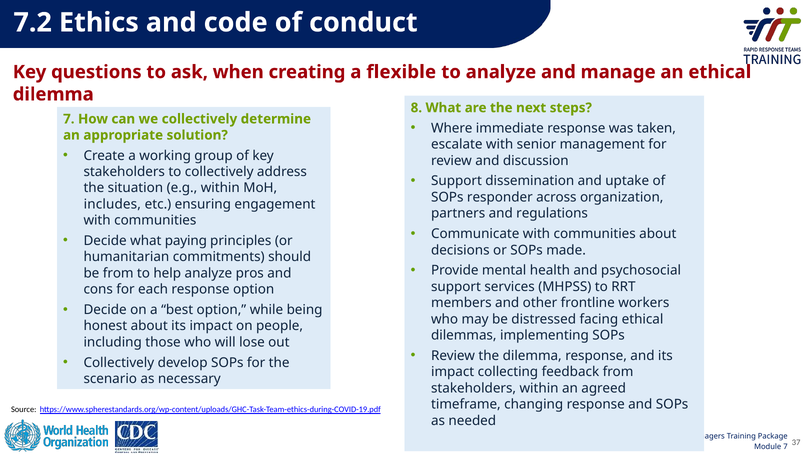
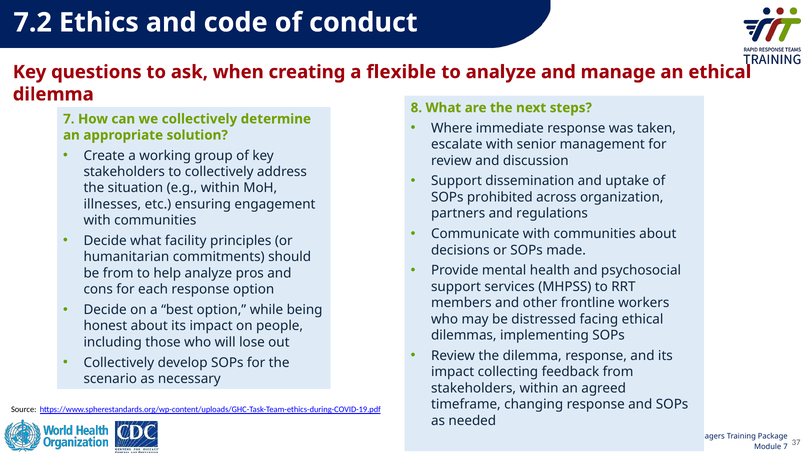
responder: responder -> prohibited
includes: includes -> illnesses
paying: paying -> facility
